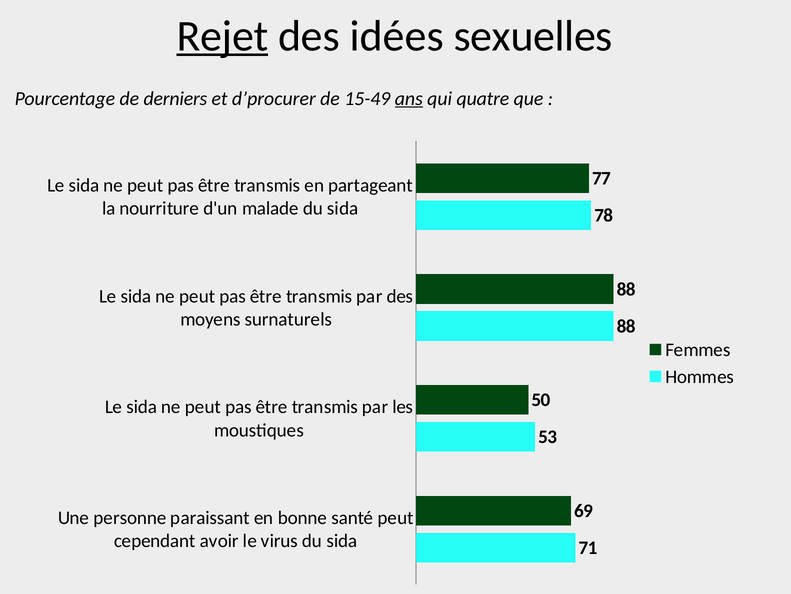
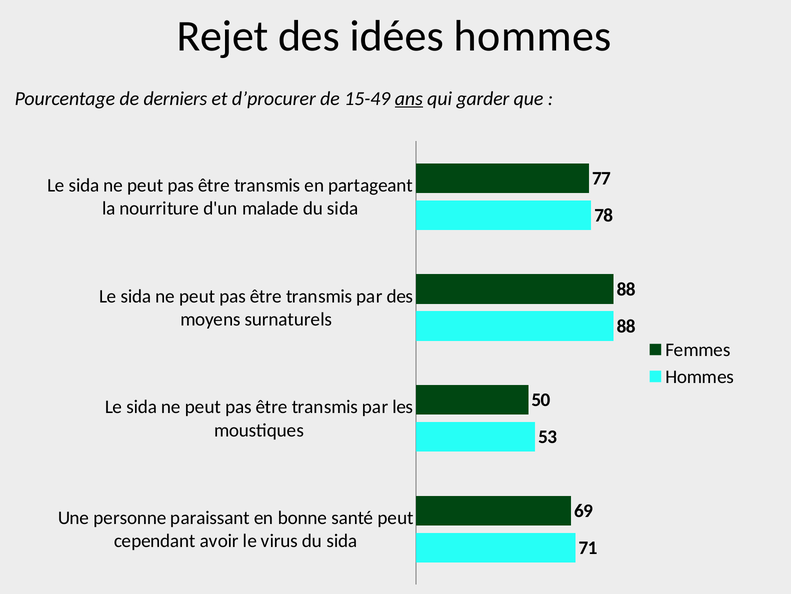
Rejet underline: present -> none
idées sexuelles: sexuelles -> hommes
quatre: quatre -> garder
